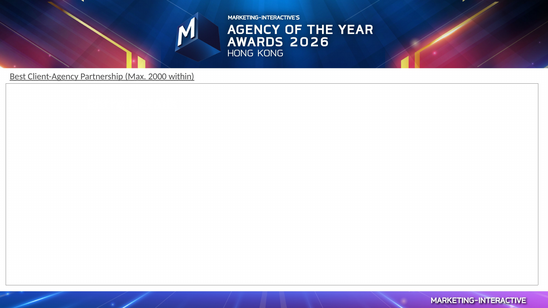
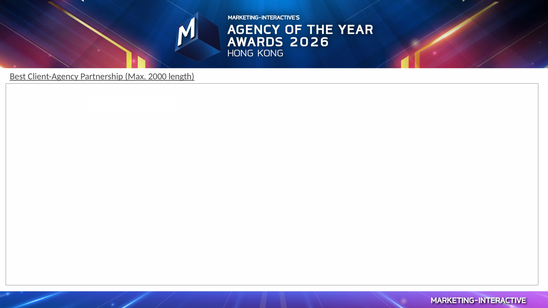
within: within -> length
